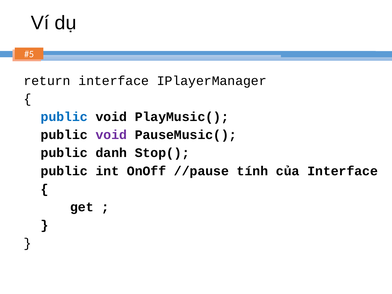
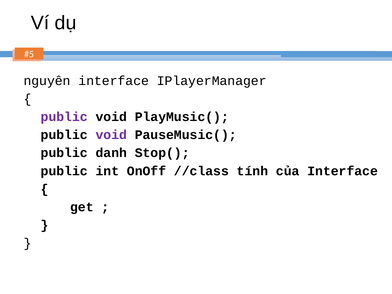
return: return -> nguyên
public at (64, 117) colour: blue -> purple
//pause: //pause -> //class
